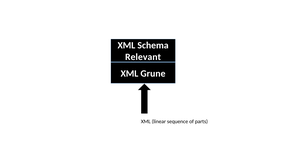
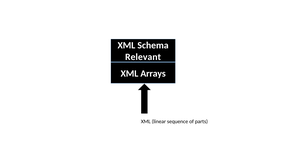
Grune: Grune -> Arrays
